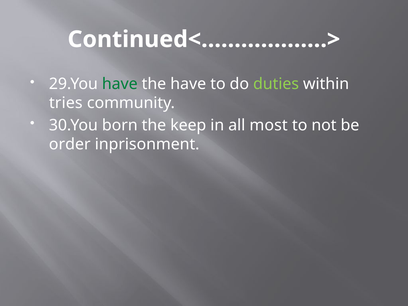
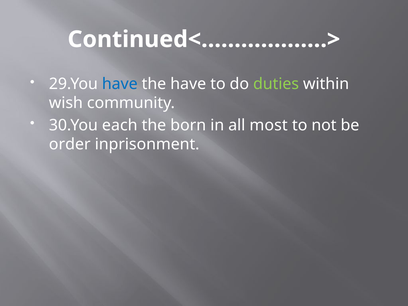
have at (120, 84) colour: green -> blue
tries: tries -> wish
born: born -> each
keep: keep -> born
